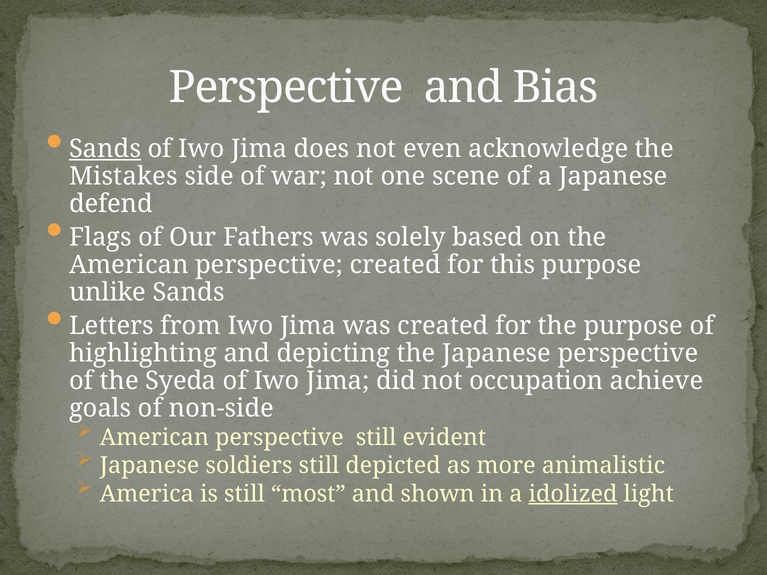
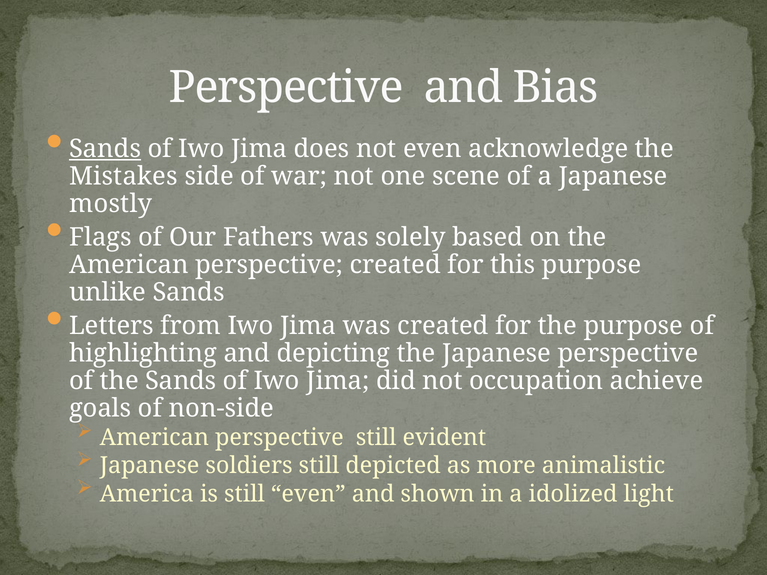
defend: defend -> mostly
the Syeda: Syeda -> Sands
still most: most -> even
idolized underline: present -> none
